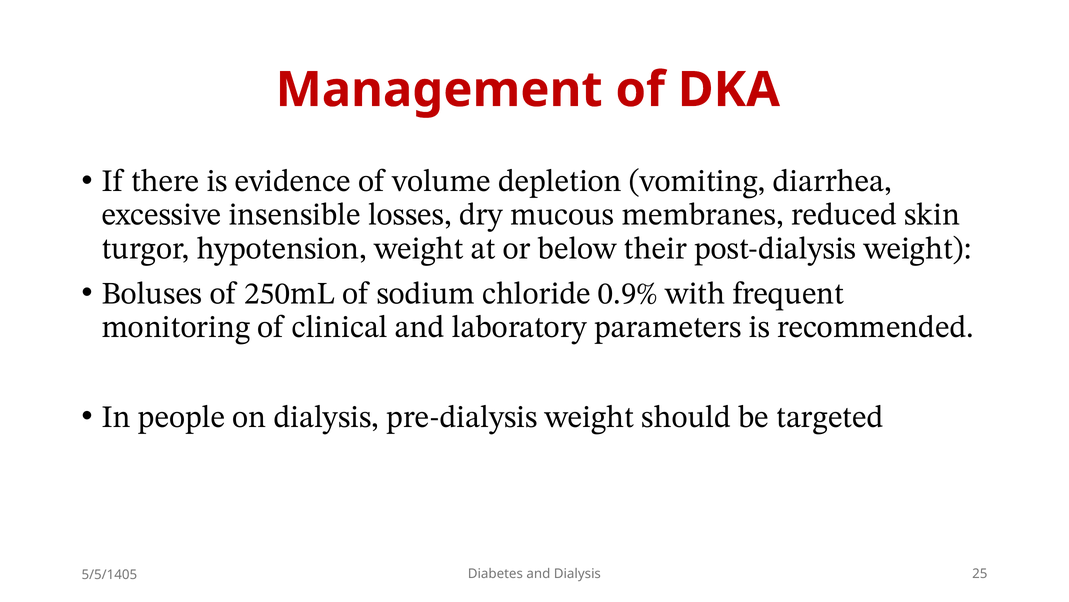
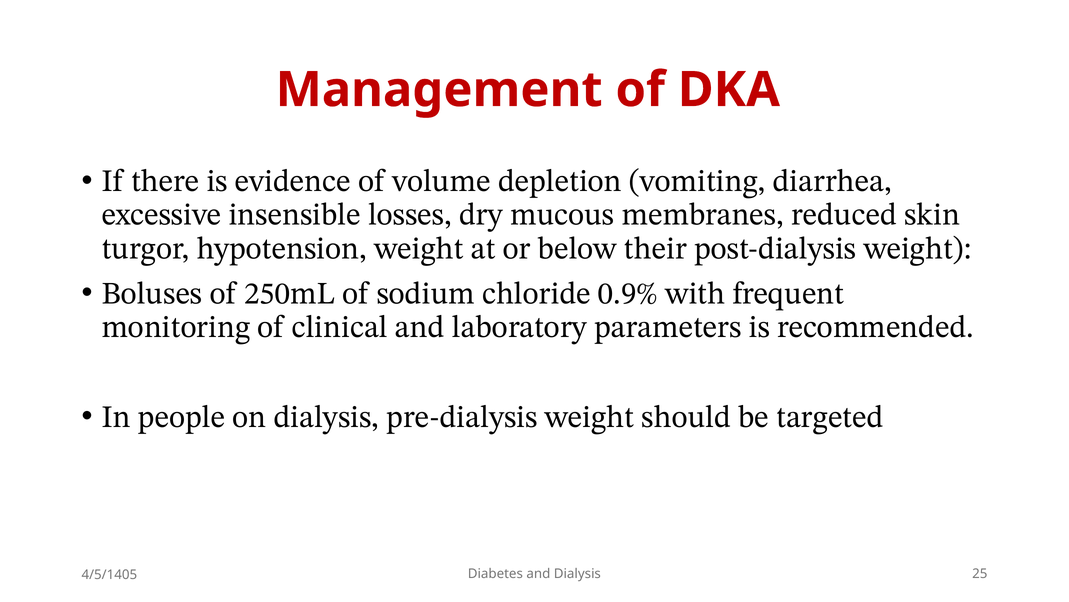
5/5/1405: 5/5/1405 -> 4/5/1405
